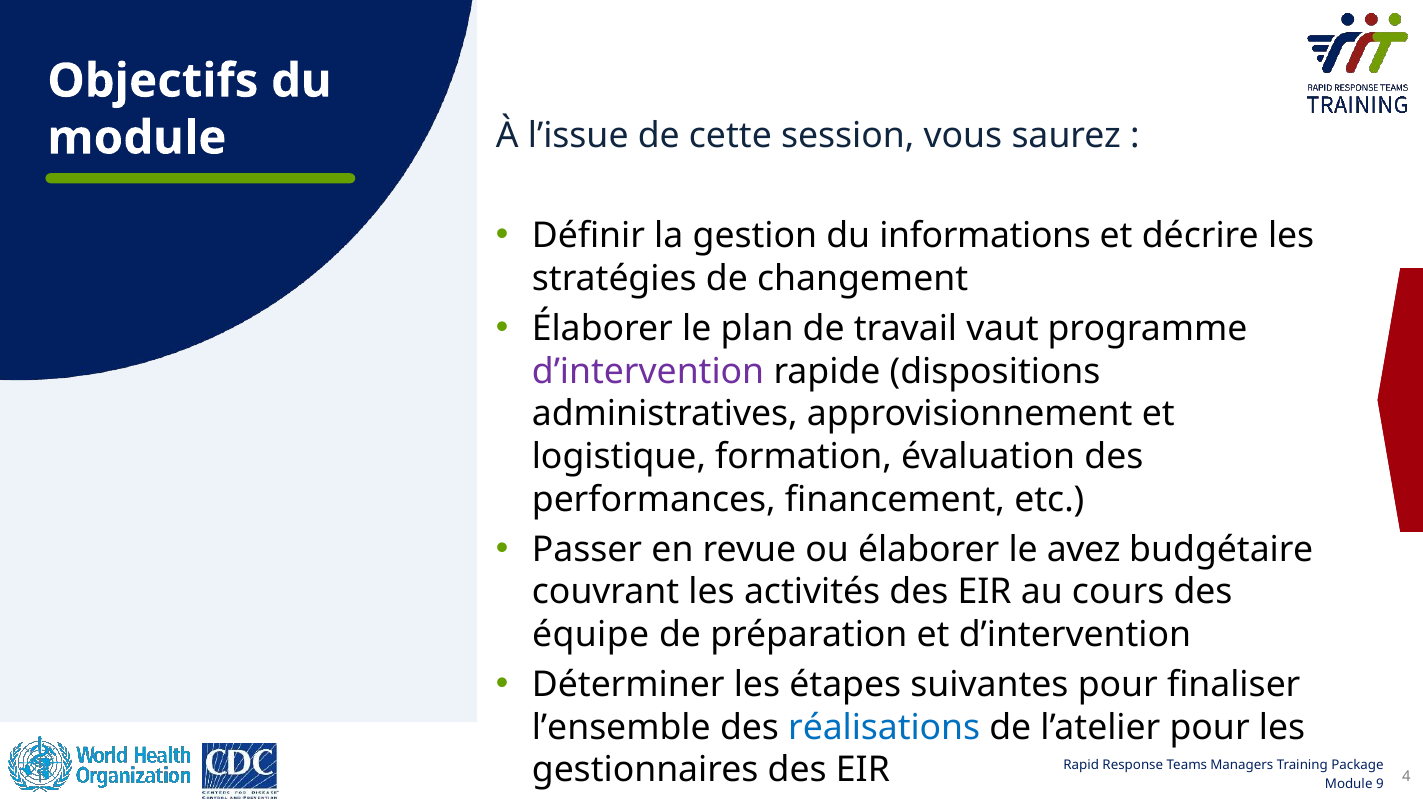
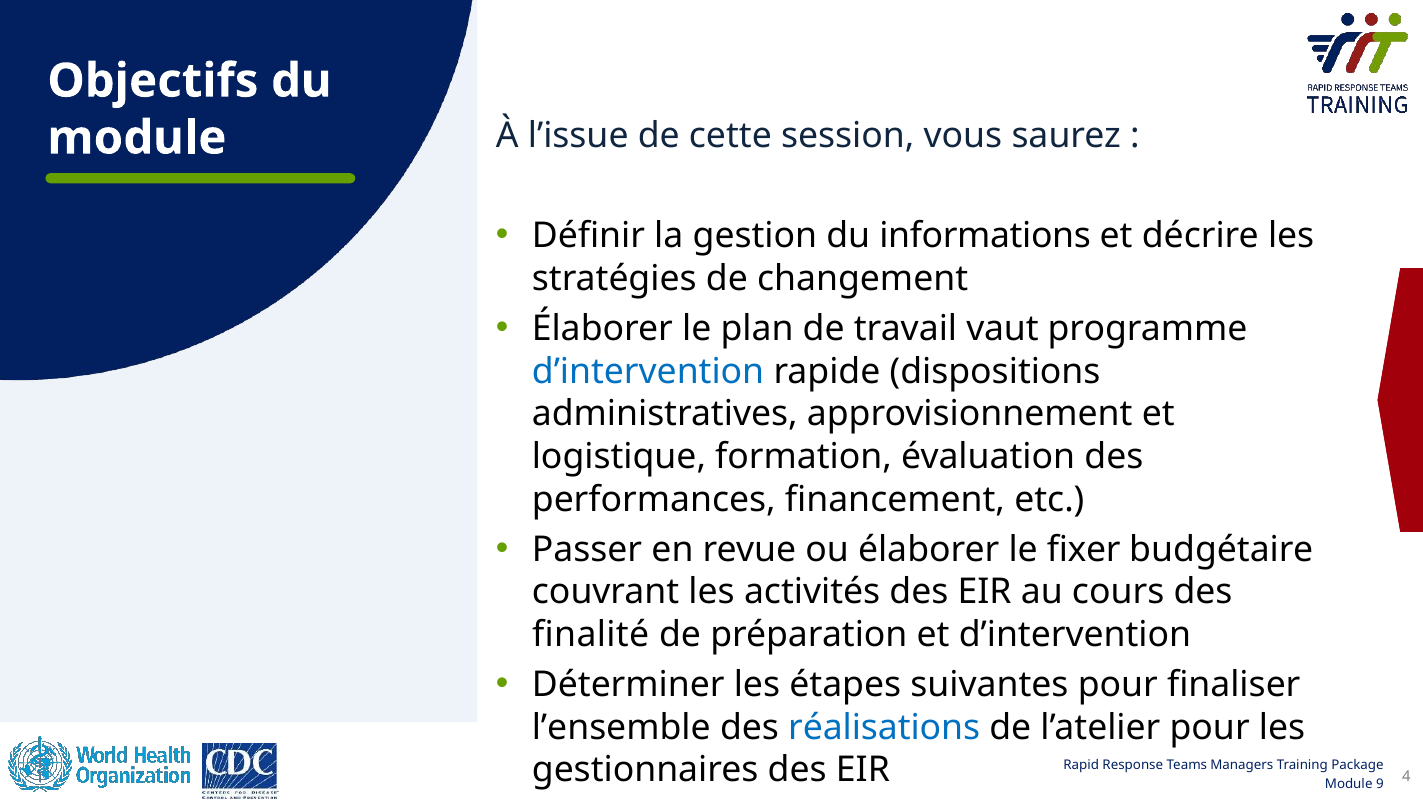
d’intervention at (648, 372) colour: purple -> blue
avez: avez -> fixer
équipe: équipe -> finalité
